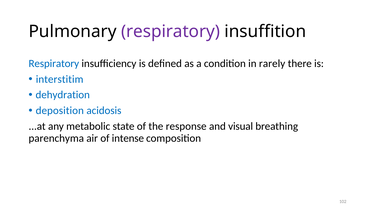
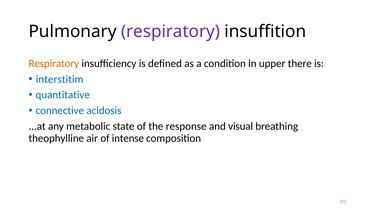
Respiratory at (54, 63) colour: blue -> orange
rarely: rarely -> upper
dehydration: dehydration -> quantitative
deposition: deposition -> connective
parenchyma: parenchyma -> theophylline
